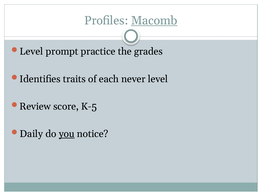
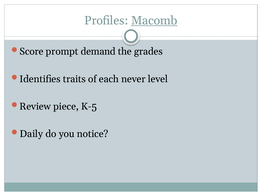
Level at (31, 52): Level -> Score
practice: practice -> demand
score: score -> piece
you underline: present -> none
